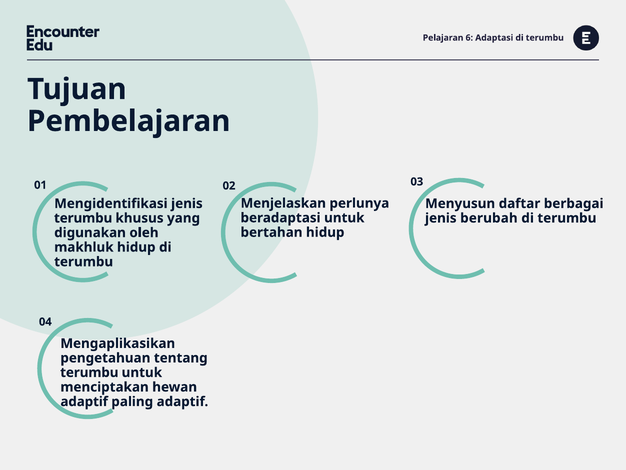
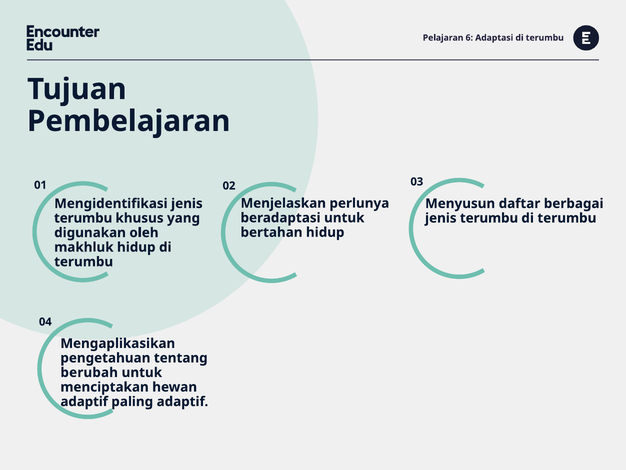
berubah at (489, 218): berubah -> terumbu
terumbu at (89, 372): terumbu -> berubah
